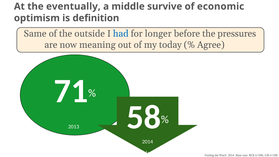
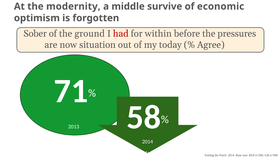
eventually: eventually -> modernity
definition: definition -> forgotten
Same: Same -> Sober
outside: outside -> ground
had colour: blue -> red
longer: longer -> within
meaning: meaning -> situation
